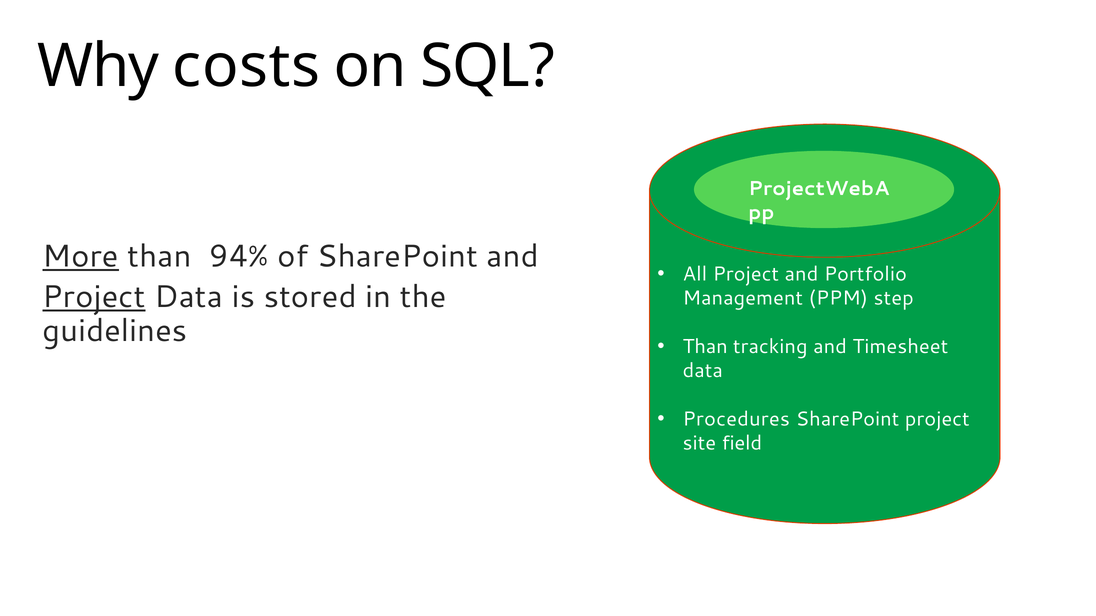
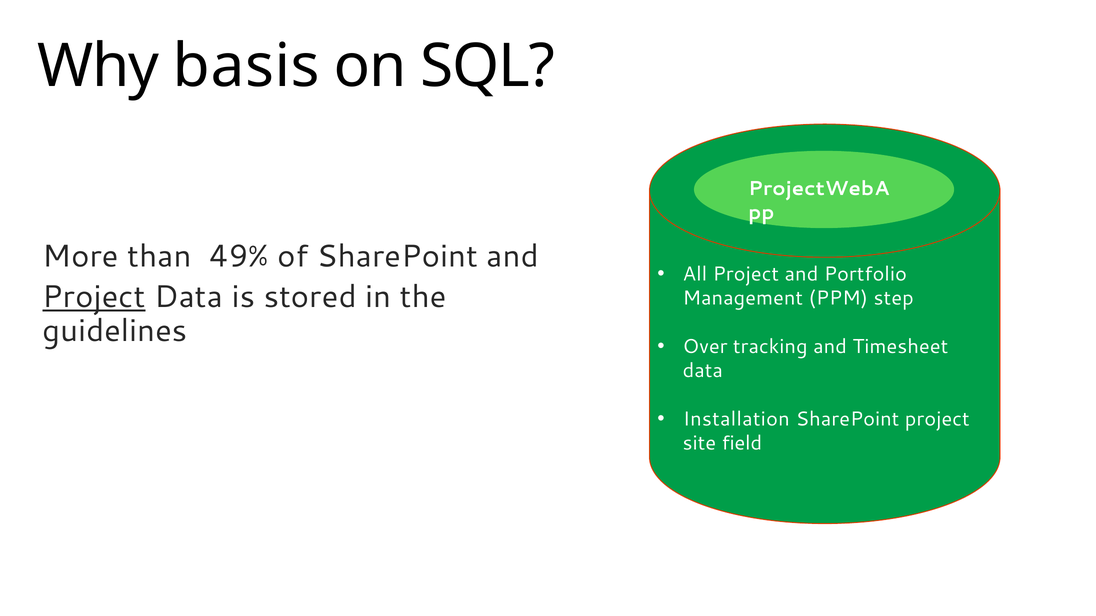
costs: costs -> basis
More underline: present -> none
94%: 94% -> 49%
Than at (705, 347): Than -> Over
Procedures: Procedures -> Installation
